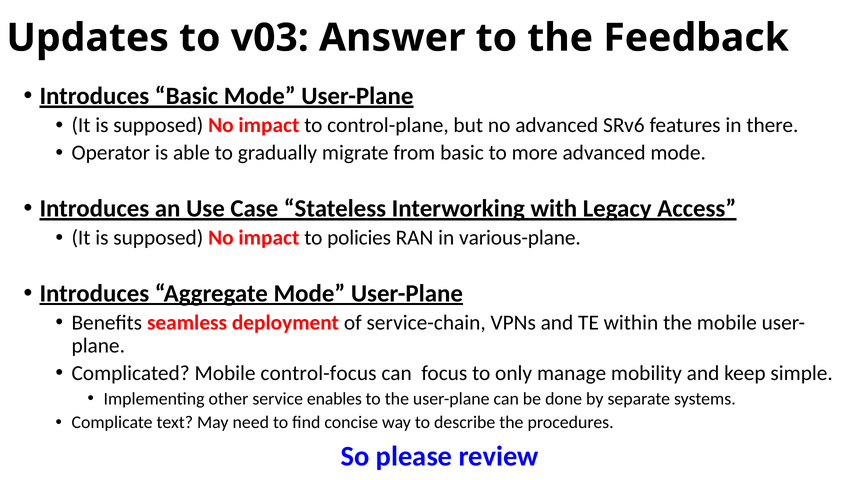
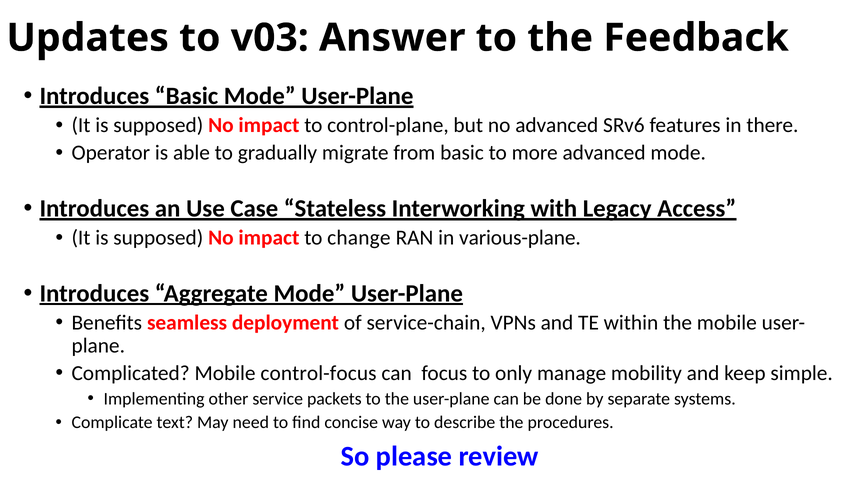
policies: policies -> change
enables: enables -> packets
